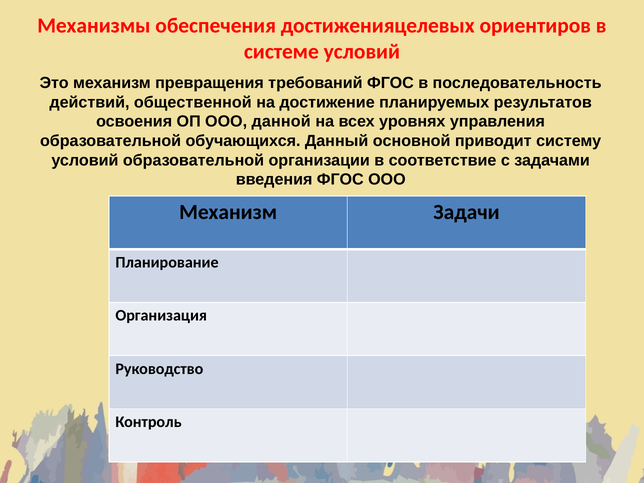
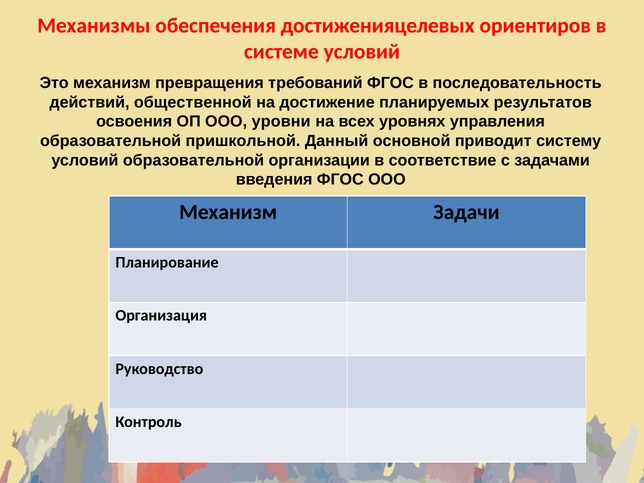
данной: данной -> уровни
обучающихся: обучающихся -> пришкольной
